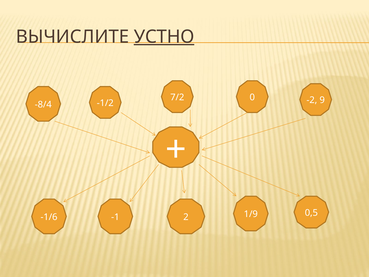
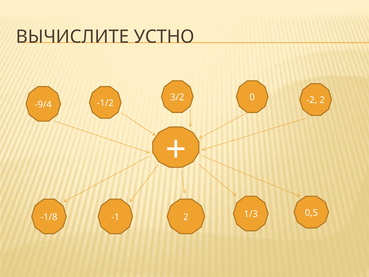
УСТНО underline: present -> none
7/2: 7/2 -> 3/2
-2 9: 9 -> 2
-8/4: -8/4 -> -9/4
-1/6: -1/6 -> -1/8
1/9: 1/9 -> 1/3
